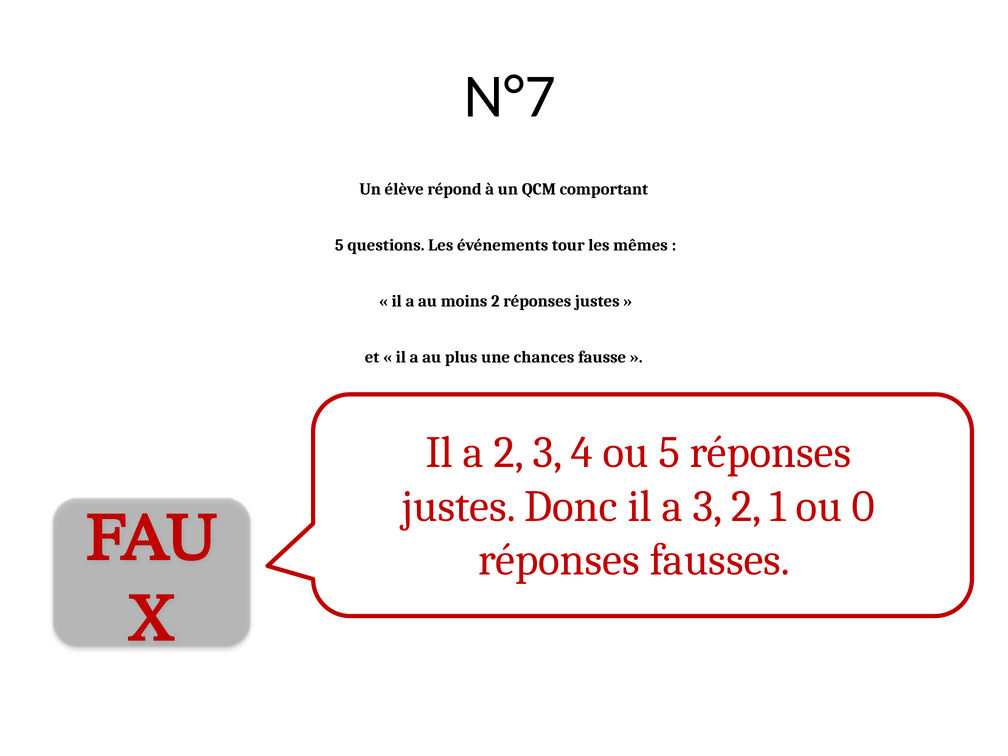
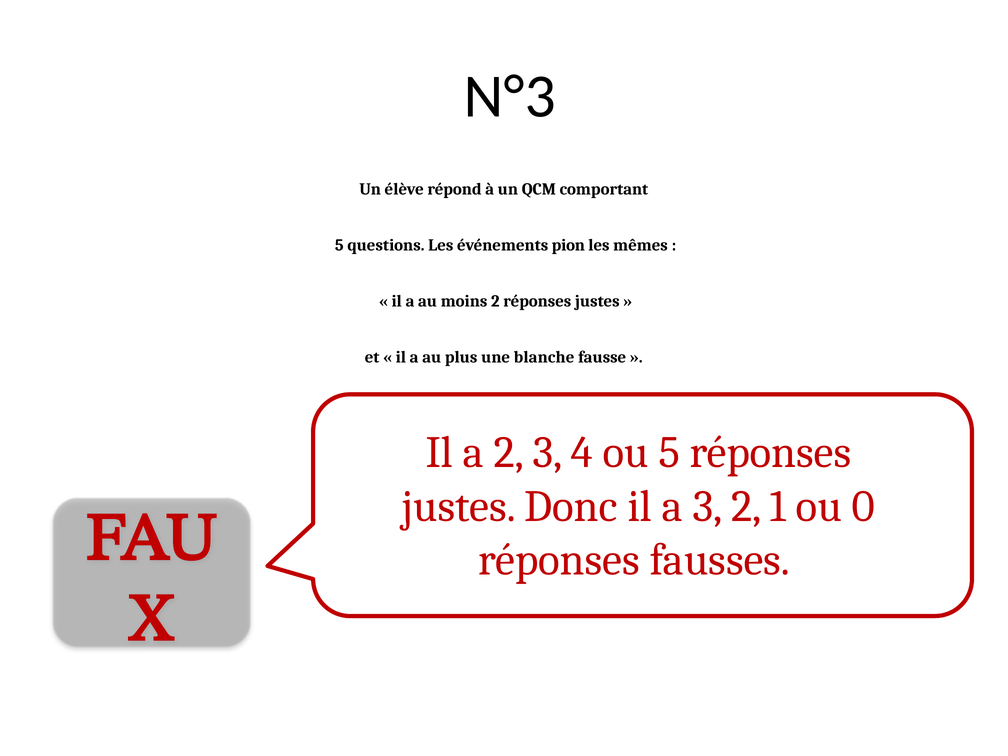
N°7: N°7 -> N°3
tour: tour -> pion
chances: chances -> blanche
